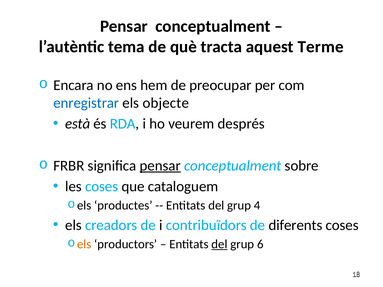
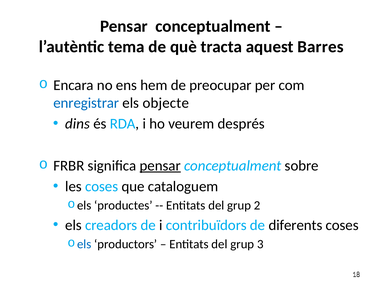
Terme: Terme -> Barres
està: està -> dins
4: 4 -> 2
els at (84, 244) colour: orange -> blue
del at (219, 244) underline: present -> none
6: 6 -> 3
